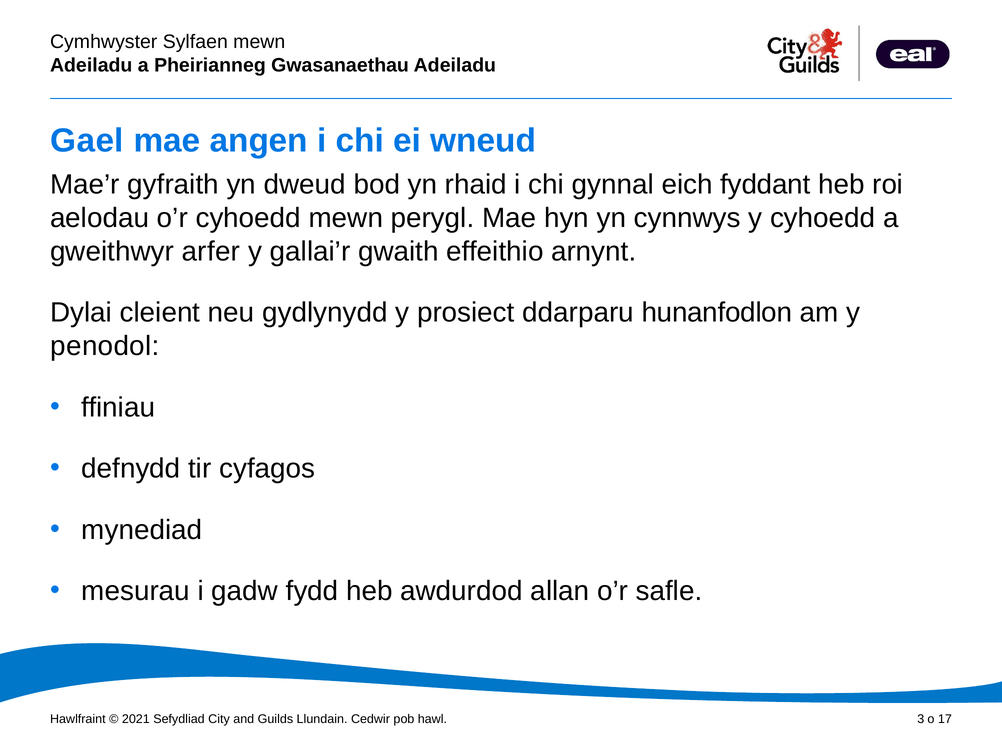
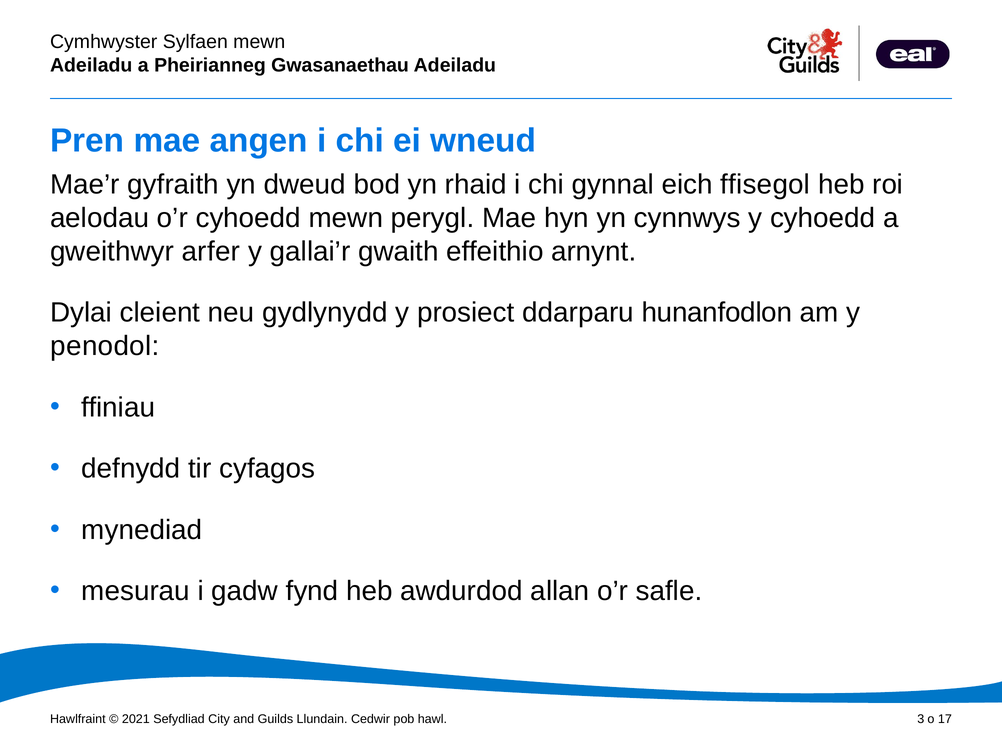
Gael: Gael -> Pren
fyddant: fyddant -> ffisegol
fydd: fydd -> fynd
